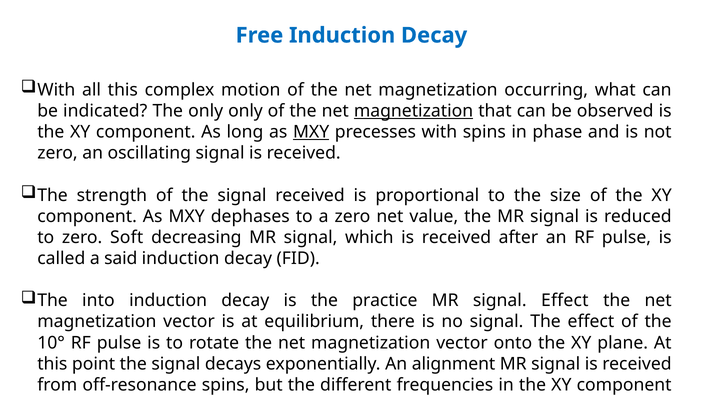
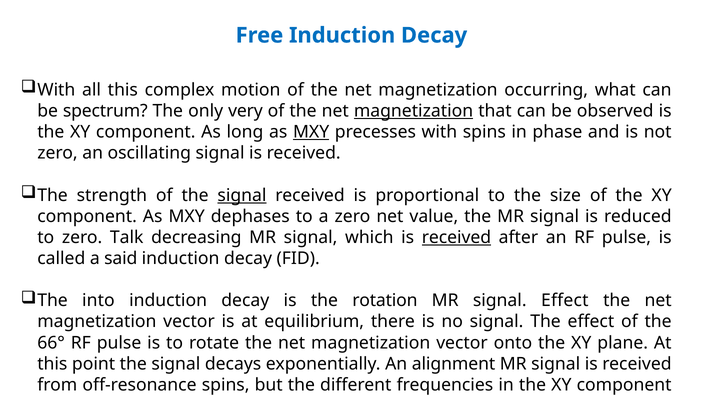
indicated: indicated -> spectrum
only only: only -> very
signal at (242, 195) underline: none -> present
Soft: Soft -> Talk
received at (456, 238) underline: none -> present
practice: practice -> rotation
10°: 10° -> 66°
